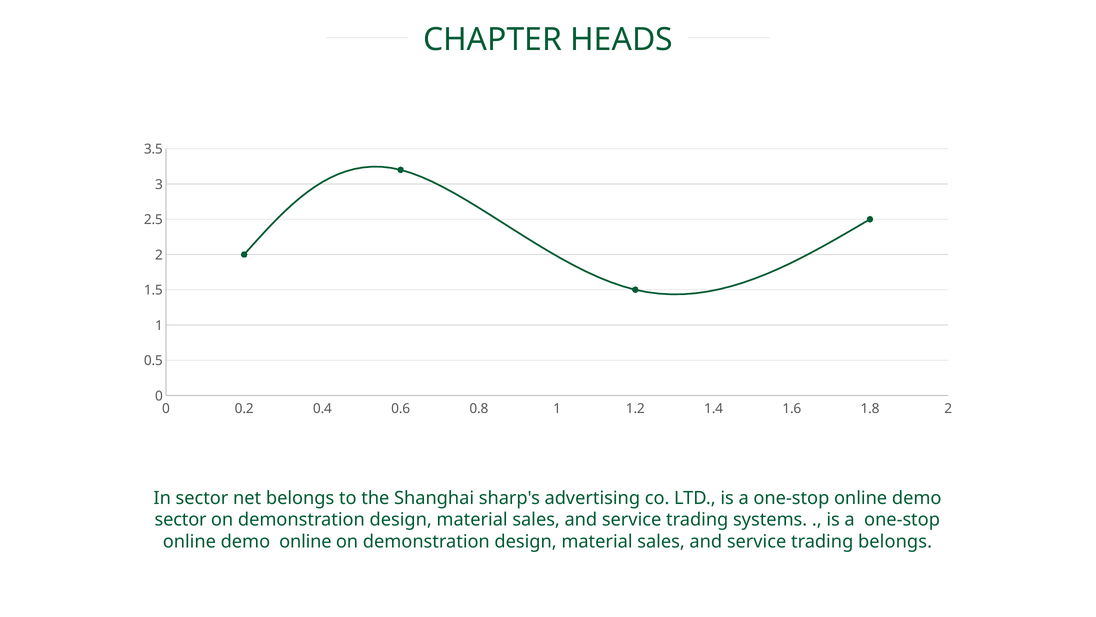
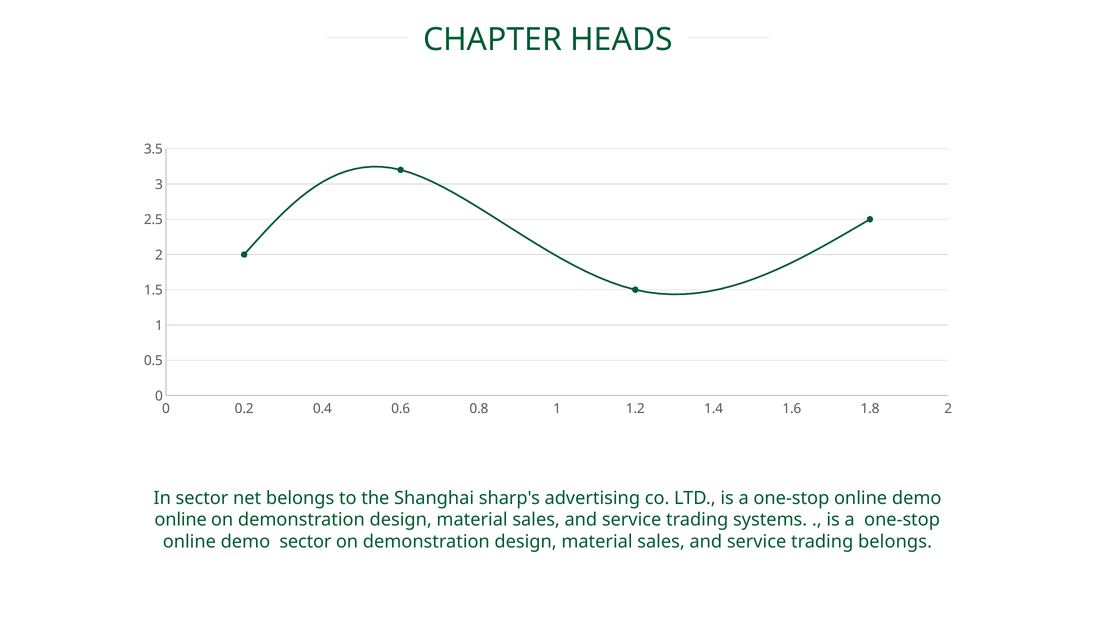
sector at (181, 520): sector -> online
demo online: online -> sector
